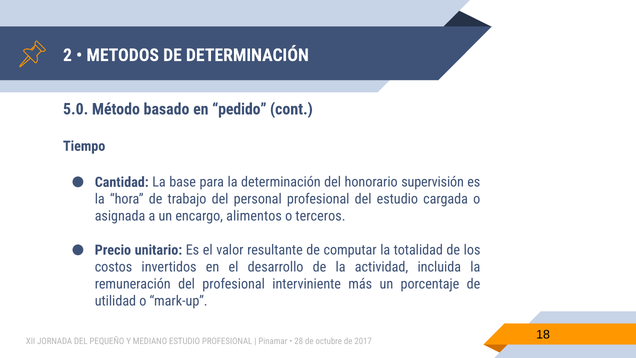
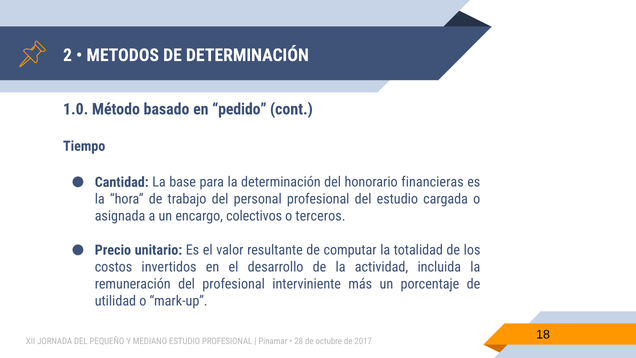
5.0: 5.0 -> 1.0
supervisión: supervisión -> financieras
alimentos: alimentos -> colectivos
